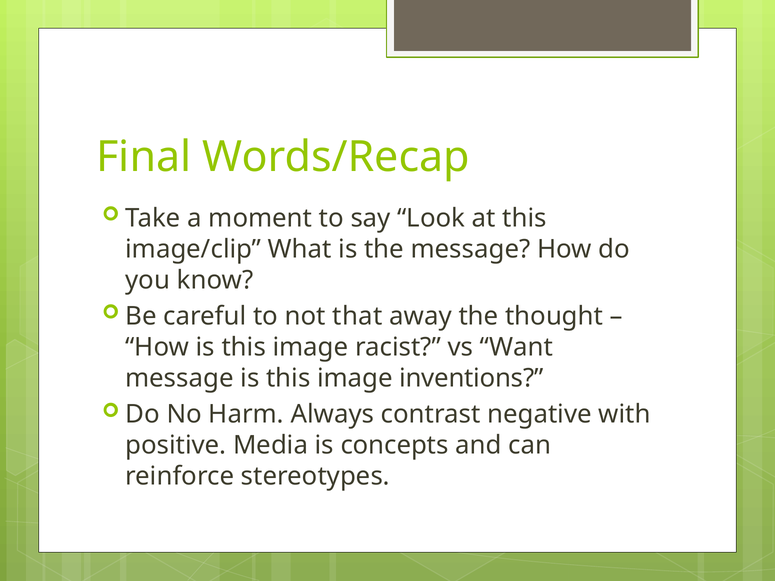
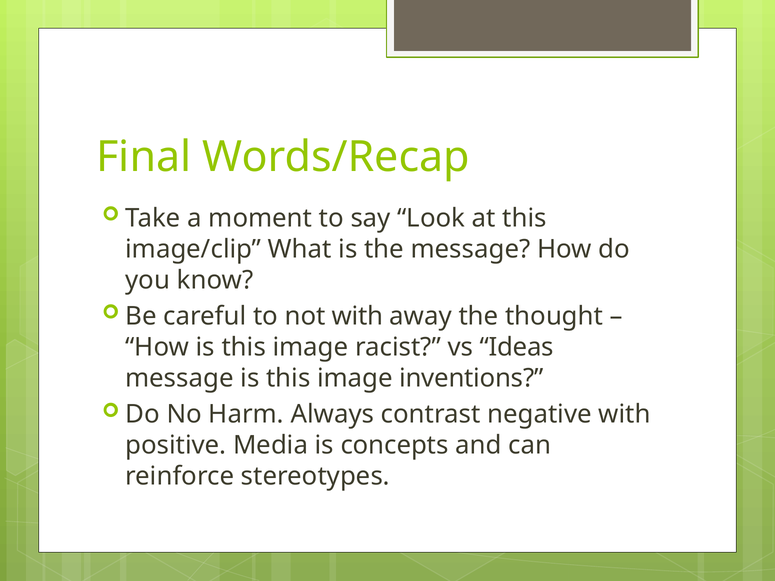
not that: that -> with
Want: Want -> Ideas
